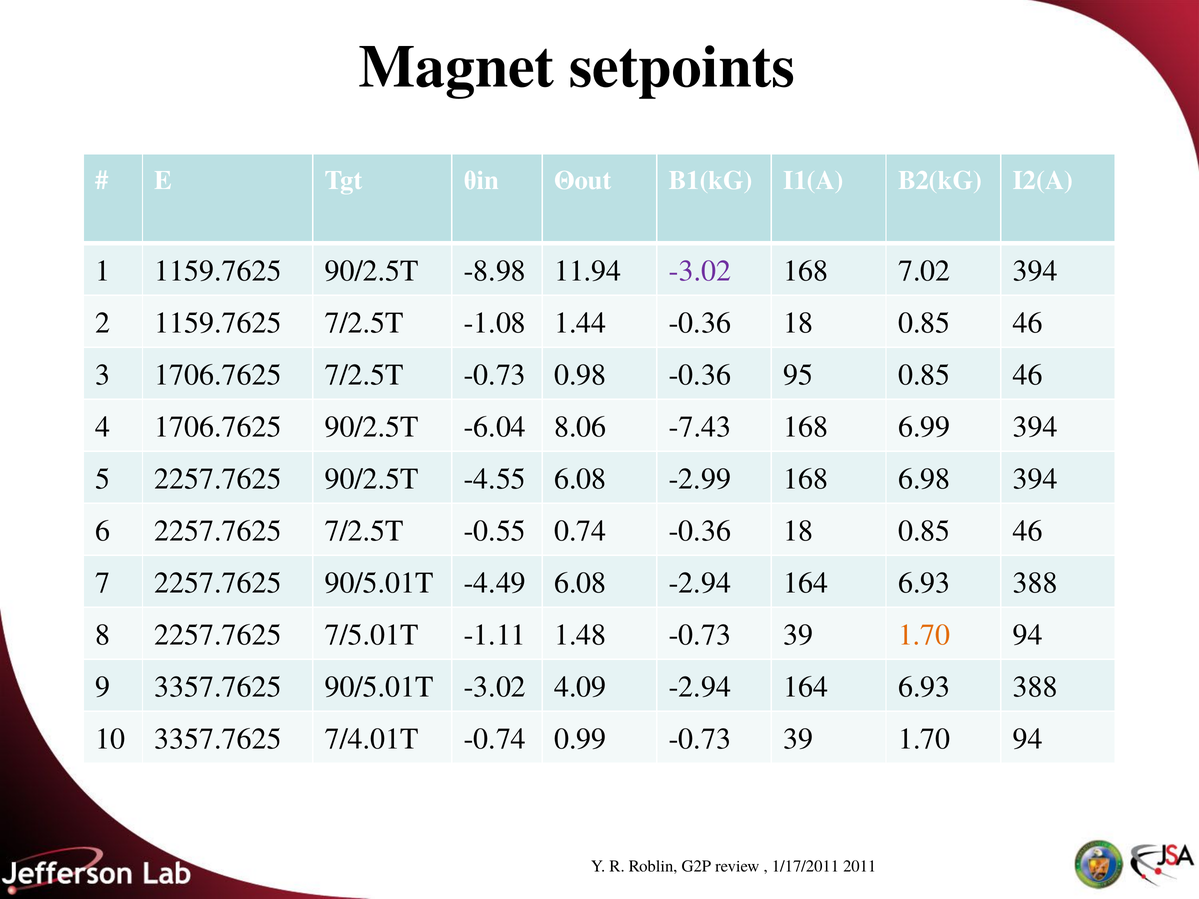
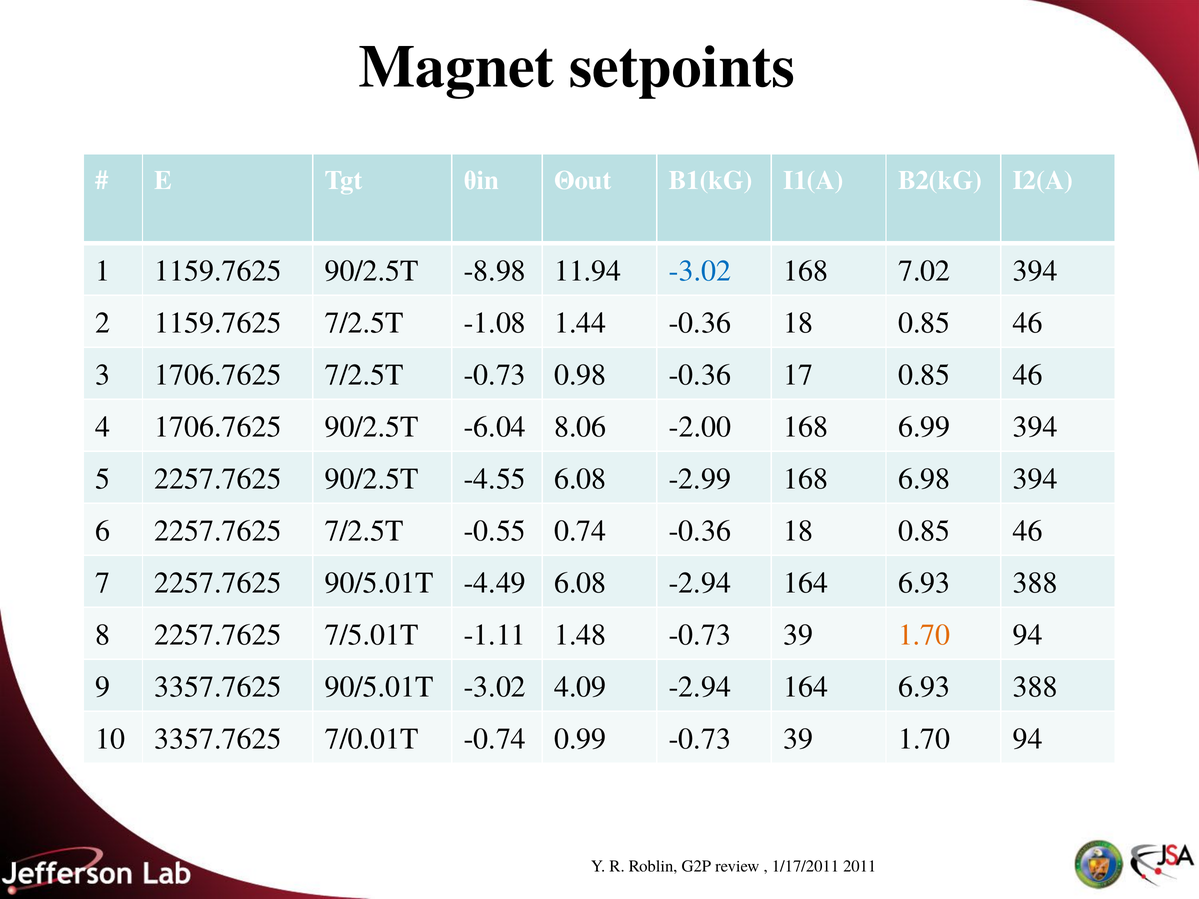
-3.02 at (700, 271) colour: purple -> blue
95: 95 -> 17
-7.43: -7.43 -> -2.00
7/4.01T: 7/4.01T -> 7/0.01T
